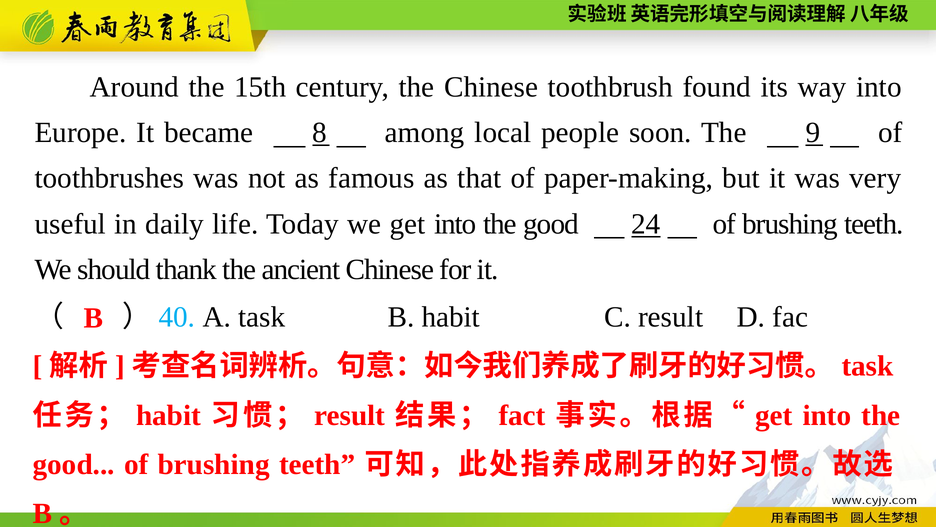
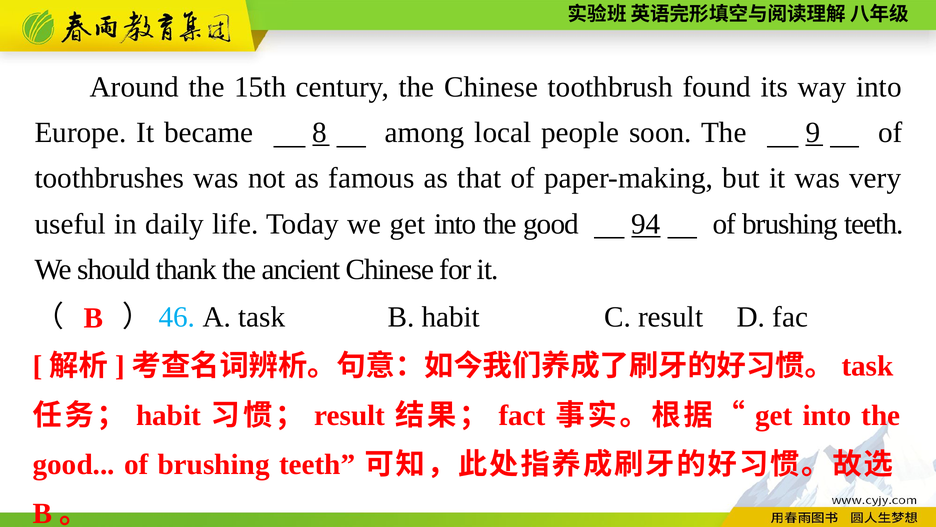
24: 24 -> 94
40: 40 -> 46
